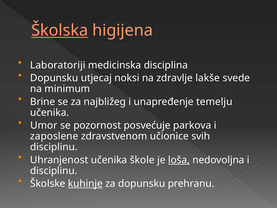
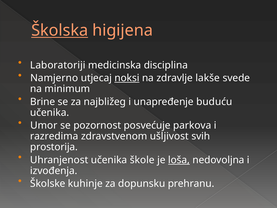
Dopunsku at (54, 78): Dopunsku -> Namjerno
noksi underline: none -> present
temelju: temelju -> buduću
zaposlene: zaposlene -> razredima
učionice: učionice -> ušljivost
disciplinu at (54, 147): disciplinu -> prostorija
disciplinu at (54, 171): disciplinu -> izvođenja
kuhinje underline: present -> none
